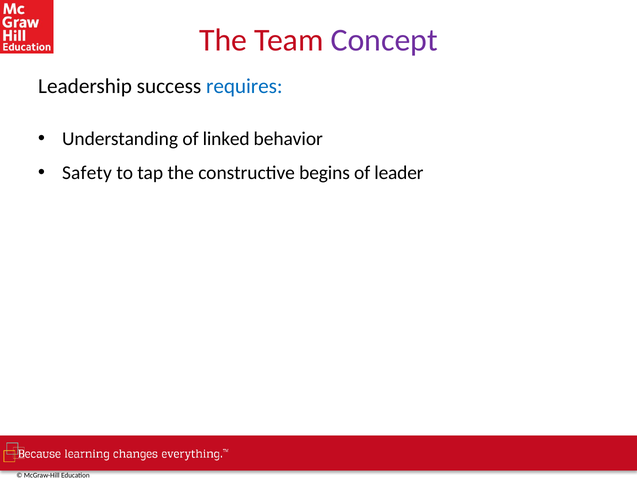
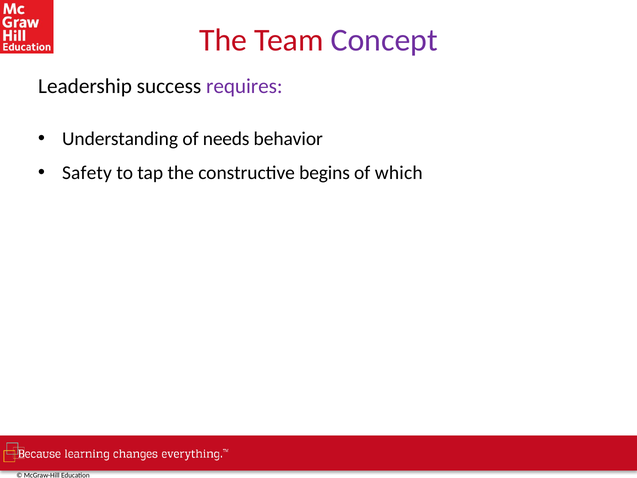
requires colour: blue -> purple
linked: linked -> needs
leader: leader -> which
